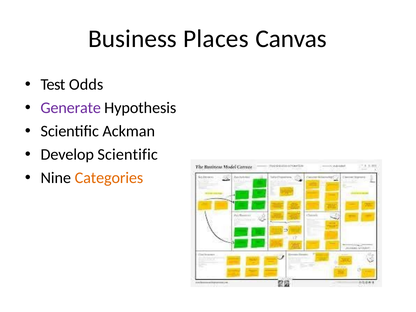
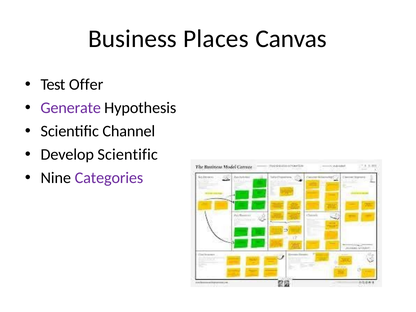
Odds: Odds -> Offer
Ackman: Ackman -> Channel
Categories colour: orange -> purple
